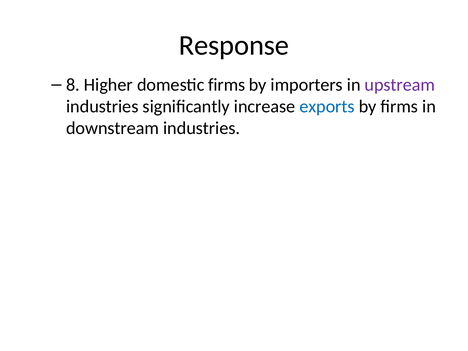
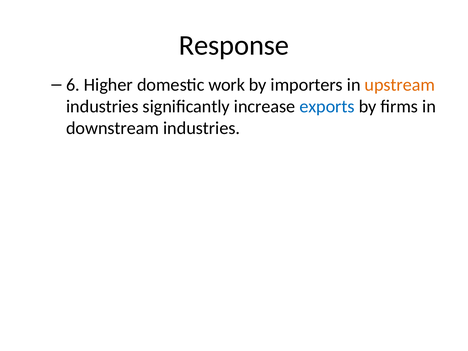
8: 8 -> 6
domestic firms: firms -> work
upstream colour: purple -> orange
